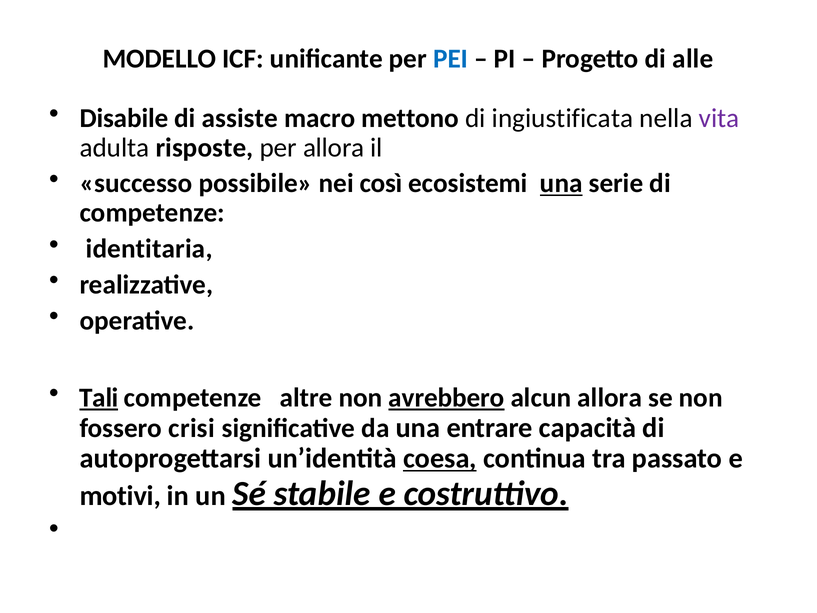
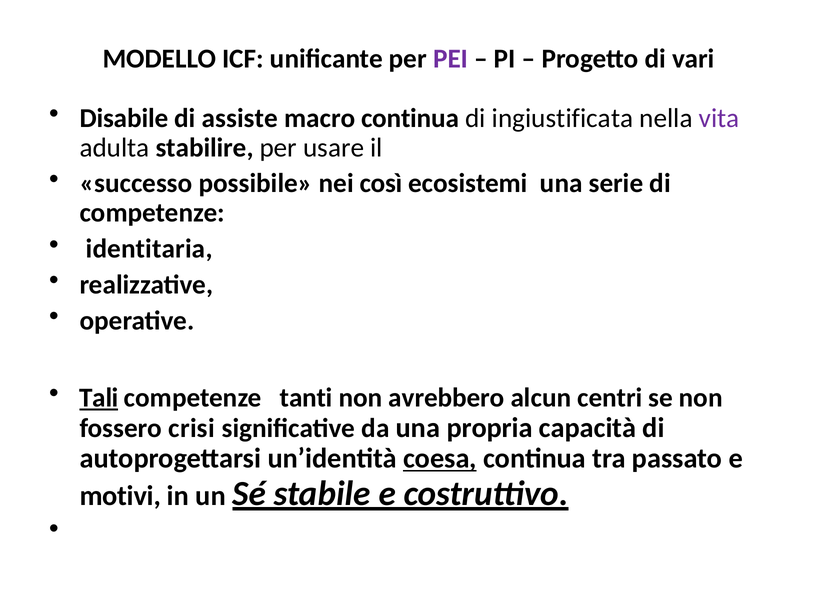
PEI colour: blue -> purple
alle: alle -> vari
macro mettono: mettono -> continua
risposte: risposte -> stabilire
per allora: allora -> usare
una at (561, 183) underline: present -> none
altre: altre -> tanti
avrebbero underline: present -> none
alcun allora: allora -> centri
entrare: entrare -> propria
